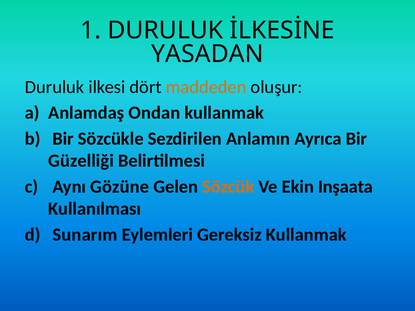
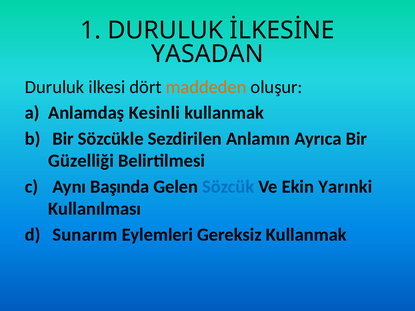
Ondan: Ondan -> Kesinli
Gözüne: Gözüne -> Başında
Sözcük colour: orange -> blue
Inşaata: Inşaata -> Yarınki
